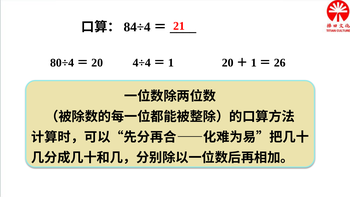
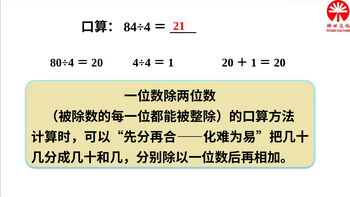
26 at (280, 63): 26 -> 20
